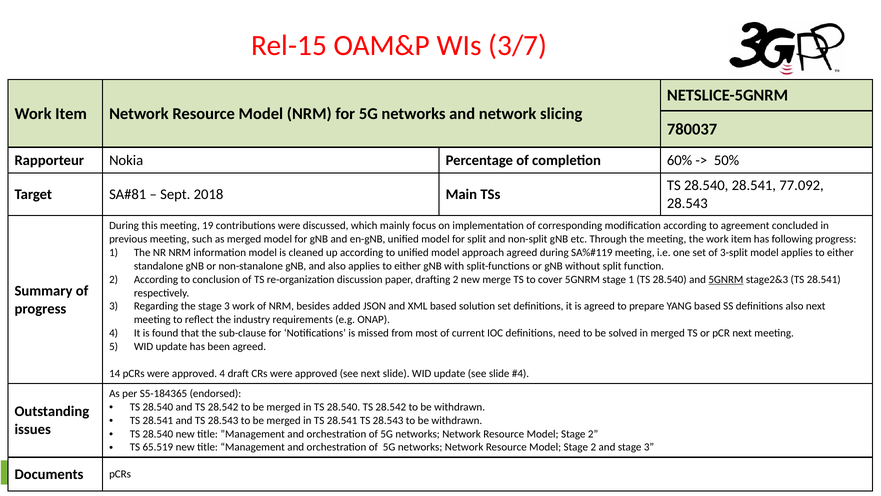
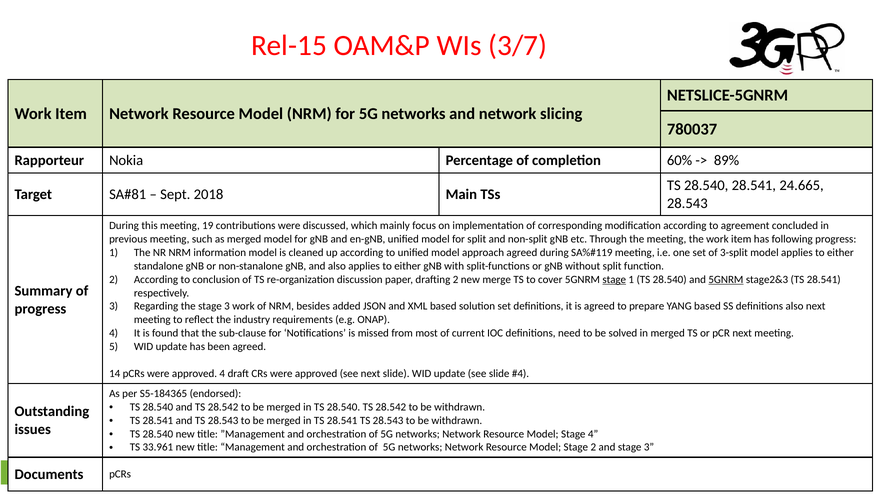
50%: 50% -> 89%
77.092: 77.092 -> 24.665
stage at (614, 279) underline: none -> present
2 at (593, 434): 2 -> 4
65.519: 65.519 -> 33.961
